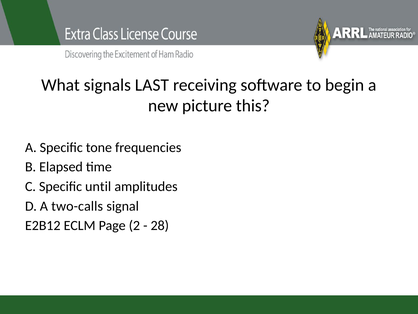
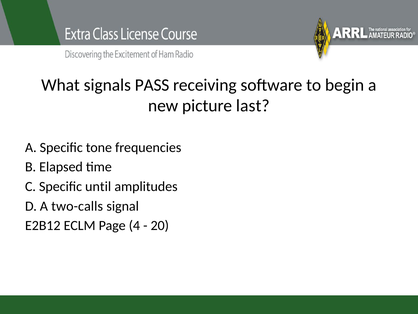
LAST: LAST -> PASS
this: this -> last
2: 2 -> 4
28: 28 -> 20
